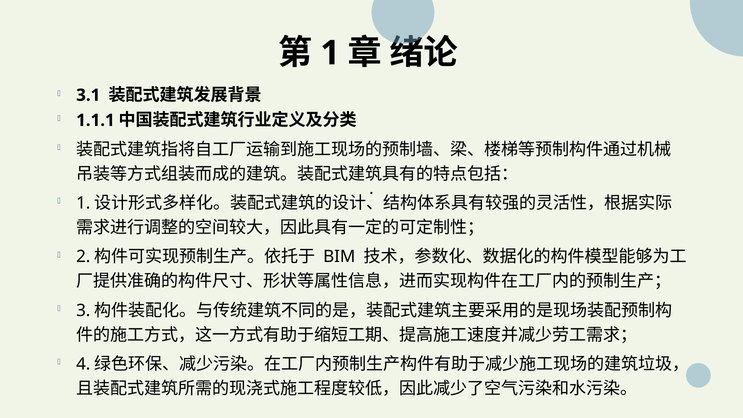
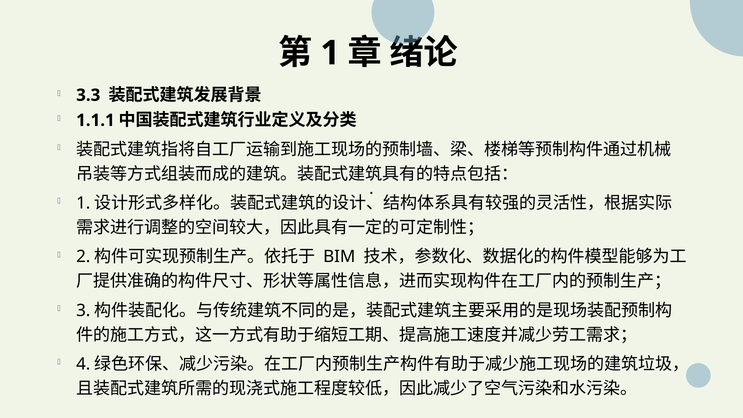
3.1: 3.1 -> 3.3
